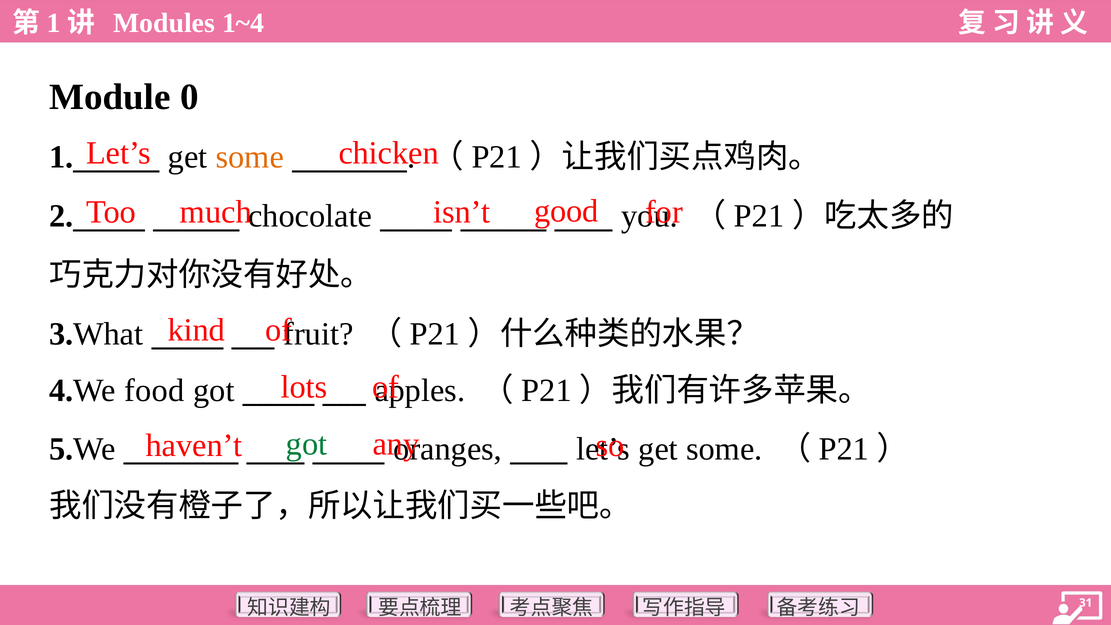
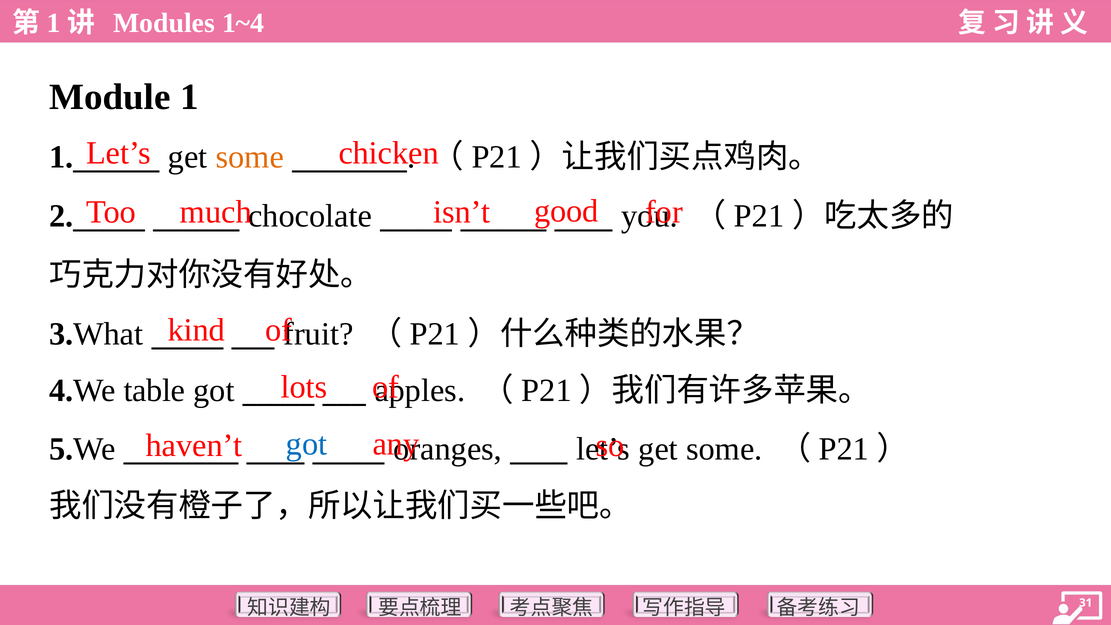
Module 0: 0 -> 1
food: food -> table
got at (307, 444) colour: green -> blue
